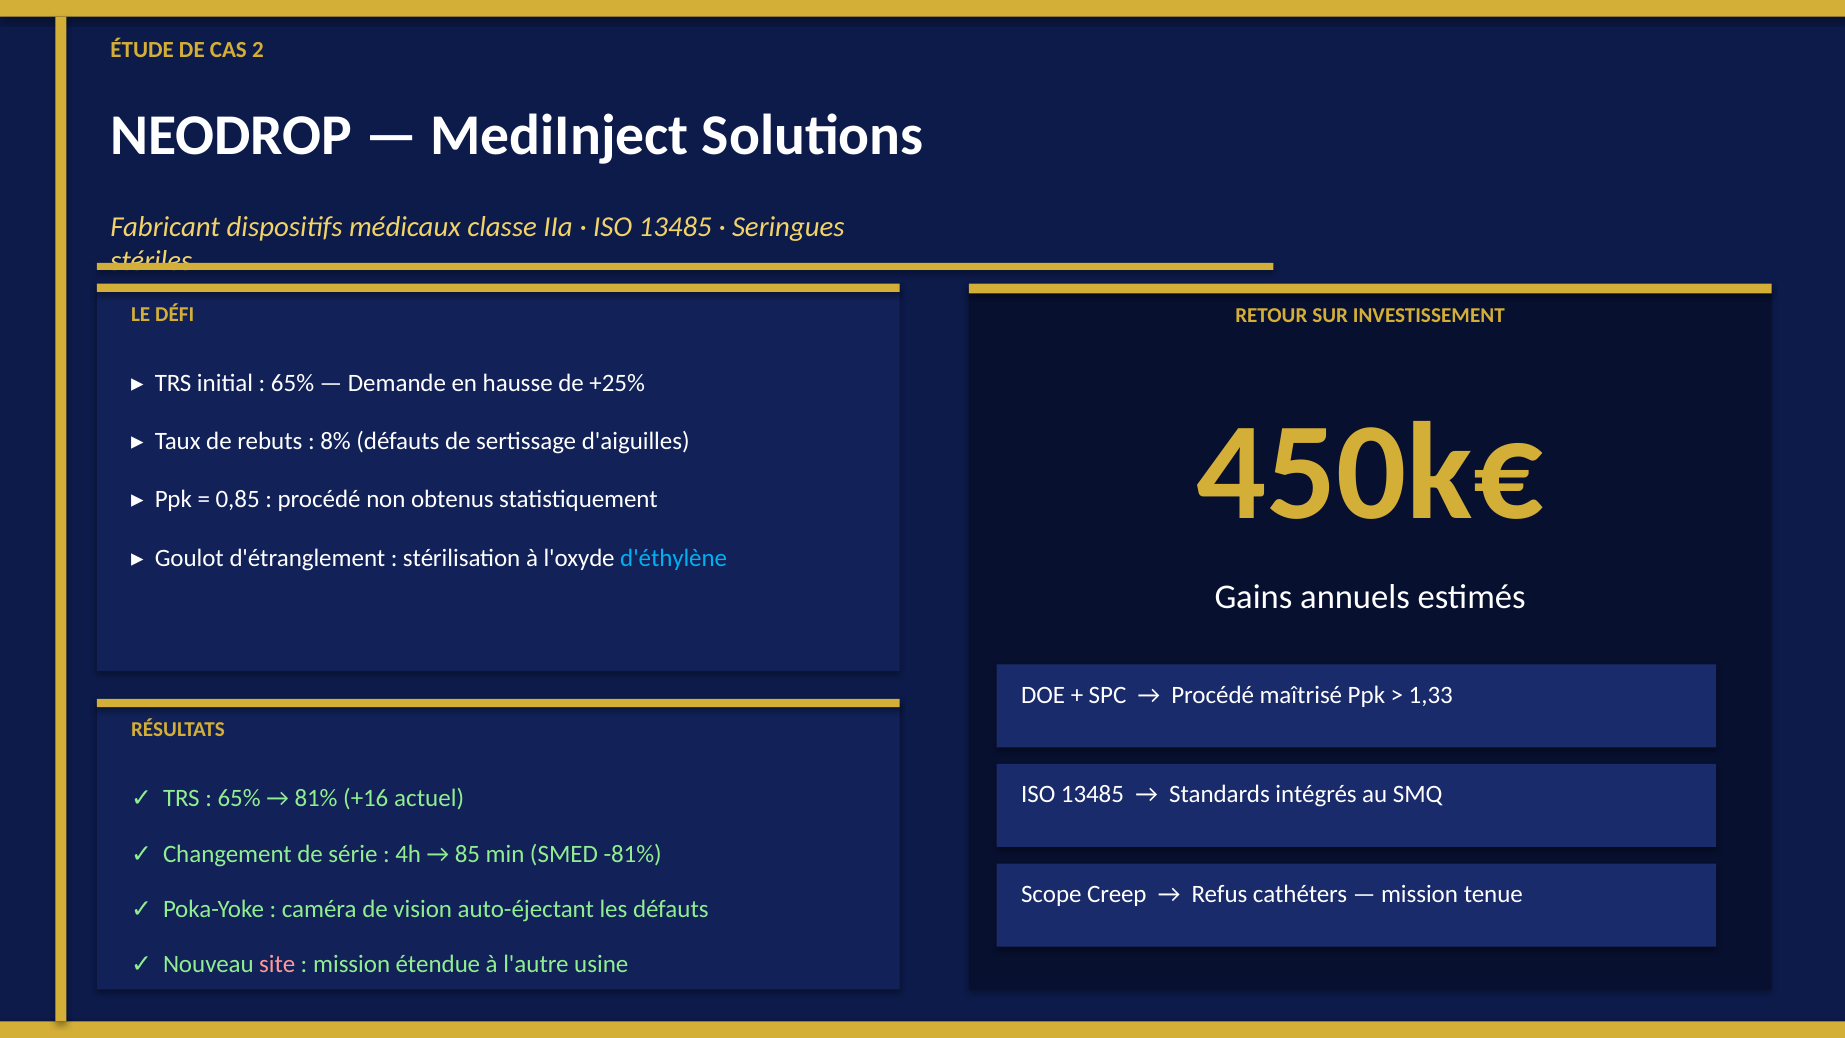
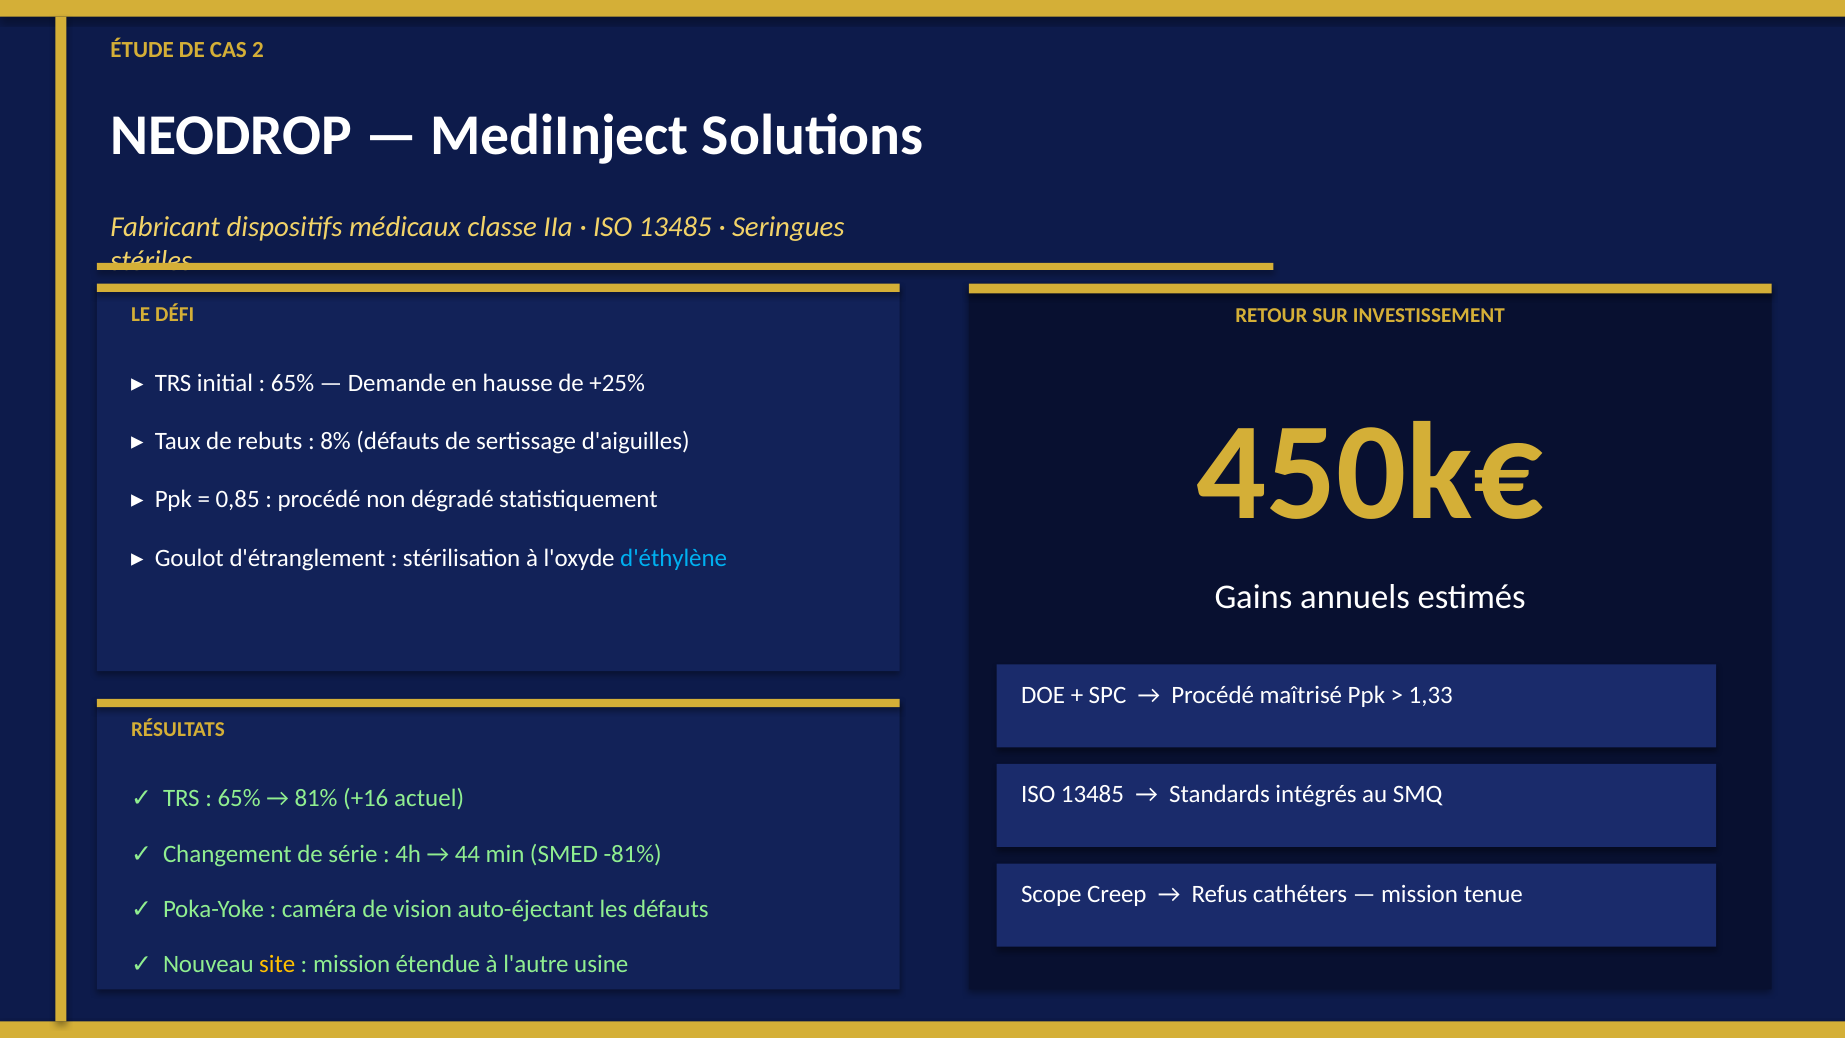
obtenus: obtenus -> dégradé
85: 85 -> 44
site colour: pink -> yellow
